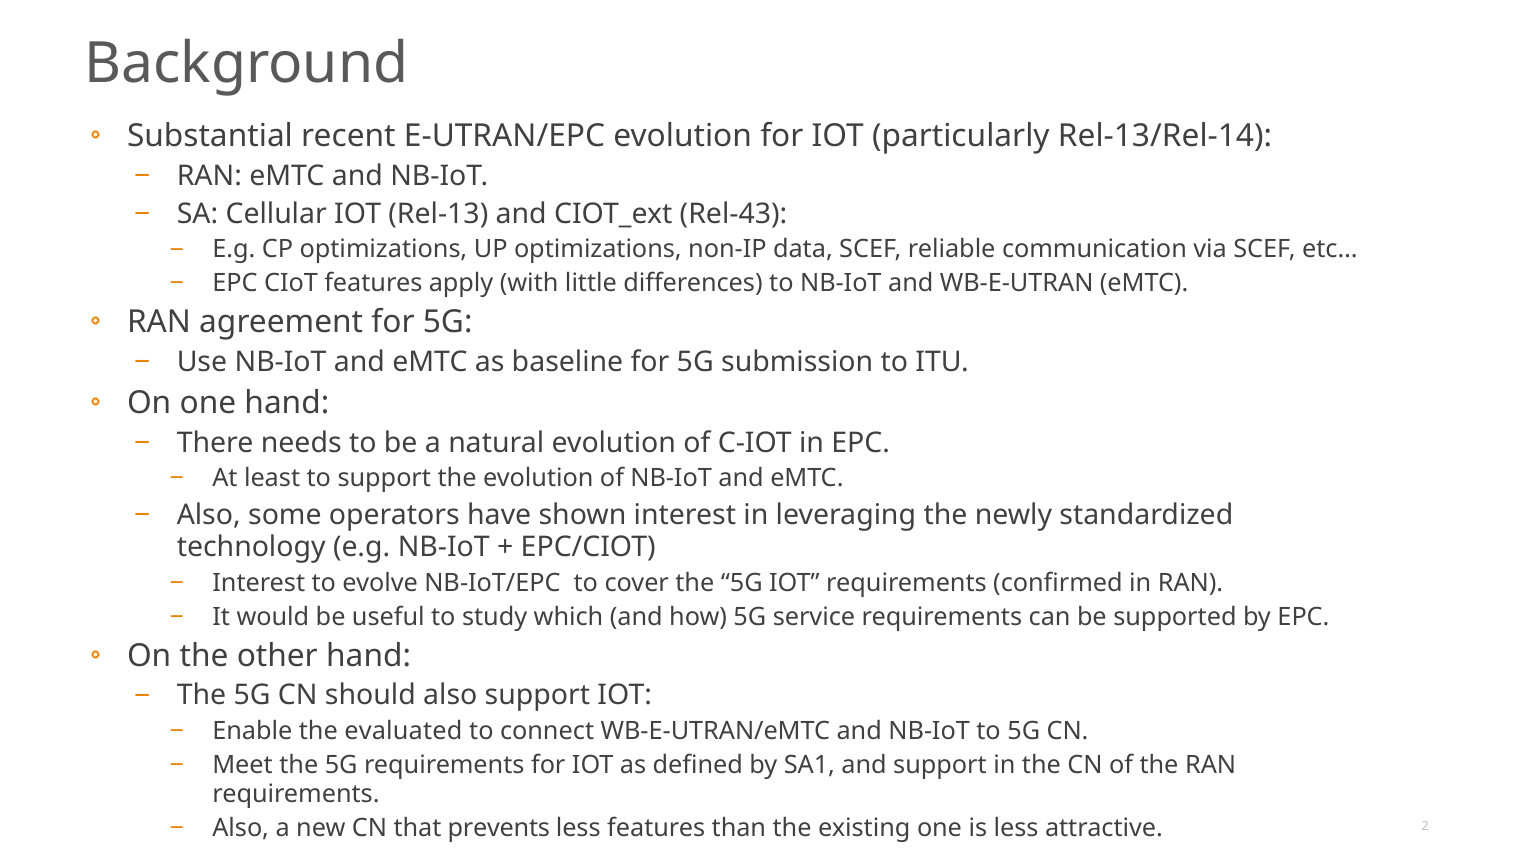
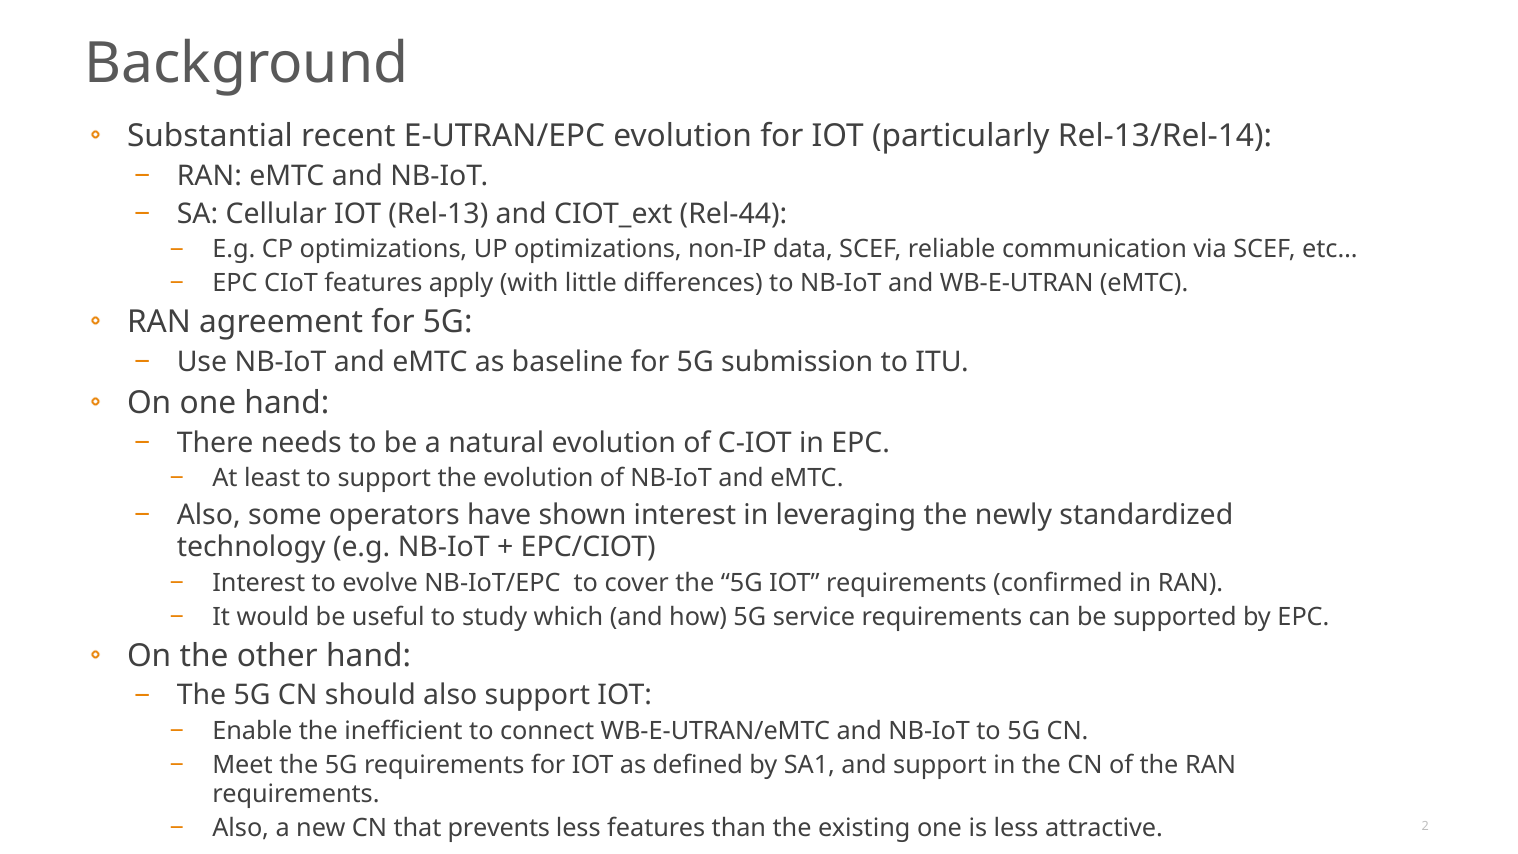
Rel-43: Rel-43 -> Rel-44
evaluated: evaluated -> inefficient
